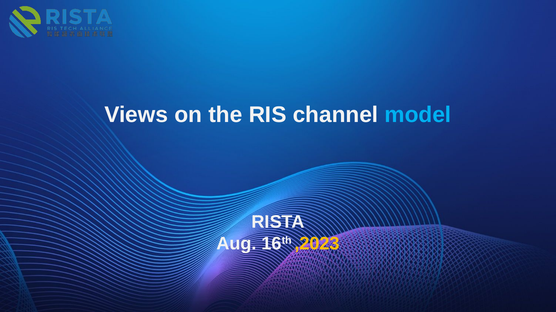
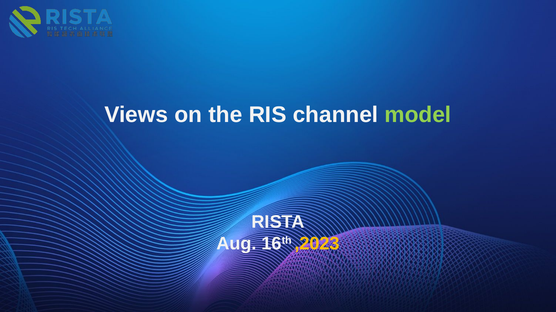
model colour: light blue -> light green
